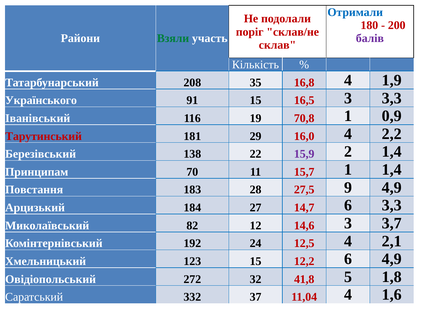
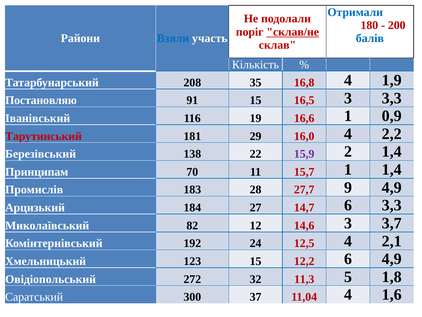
склав/не underline: none -> present
балів colour: purple -> blue
Взяли colour: green -> blue
Українського: Українського -> Постановляю
70,8: 70,8 -> 16,6
Повстання: Повстання -> Промислів
27,5: 27,5 -> 27,7
41,8: 41,8 -> 11,3
332: 332 -> 300
